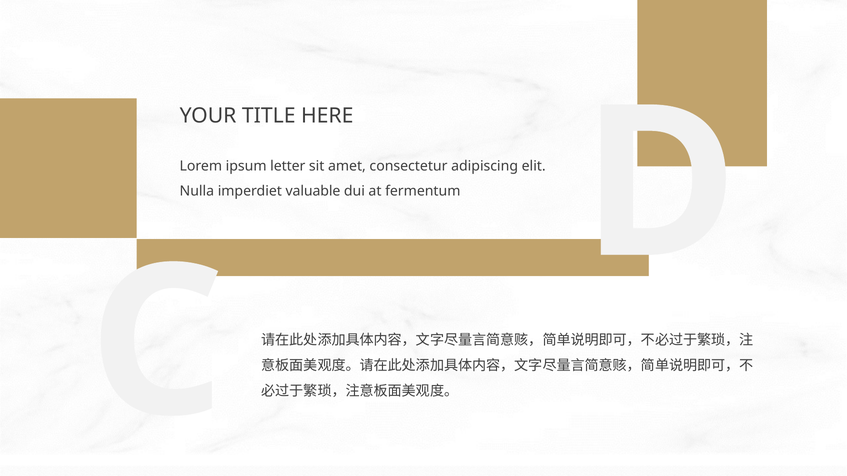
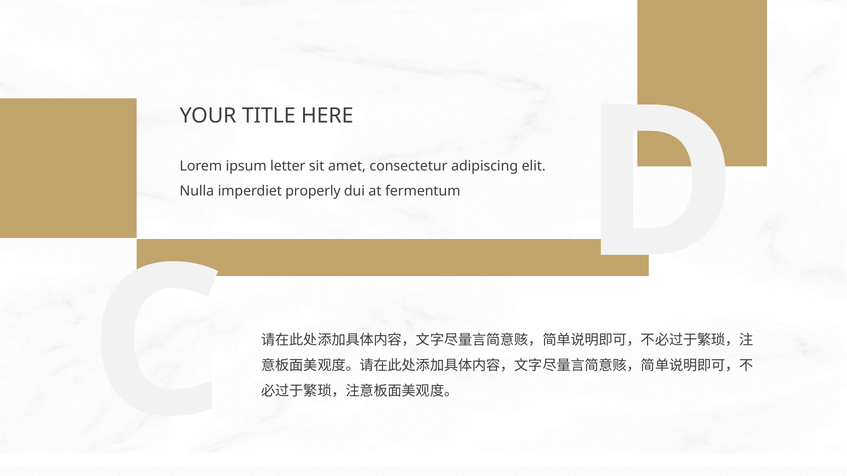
valuable: valuable -> properly
